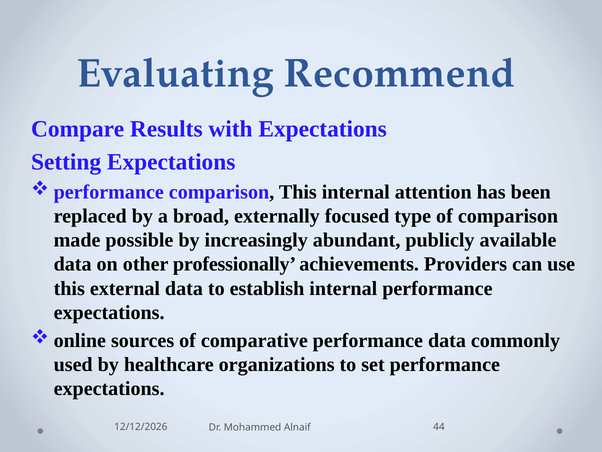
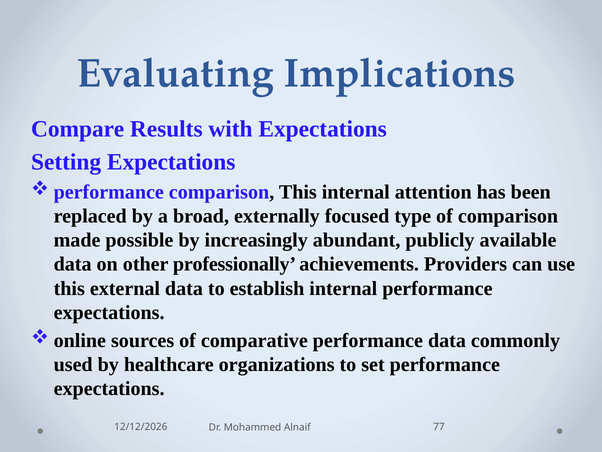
Recommend: Recommend -> Implications
44: 44 -> 77
